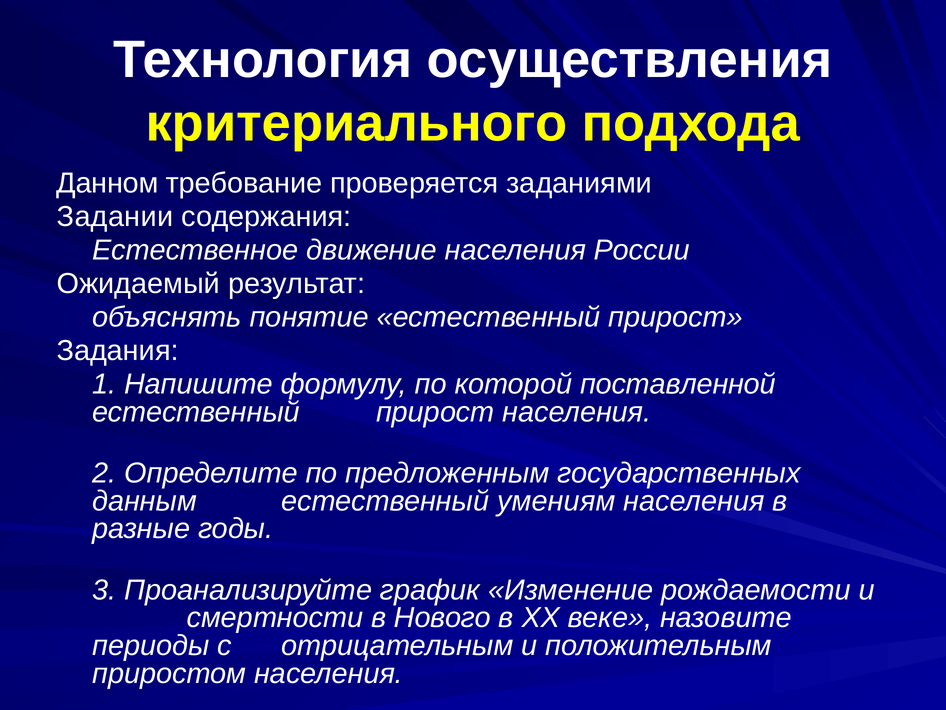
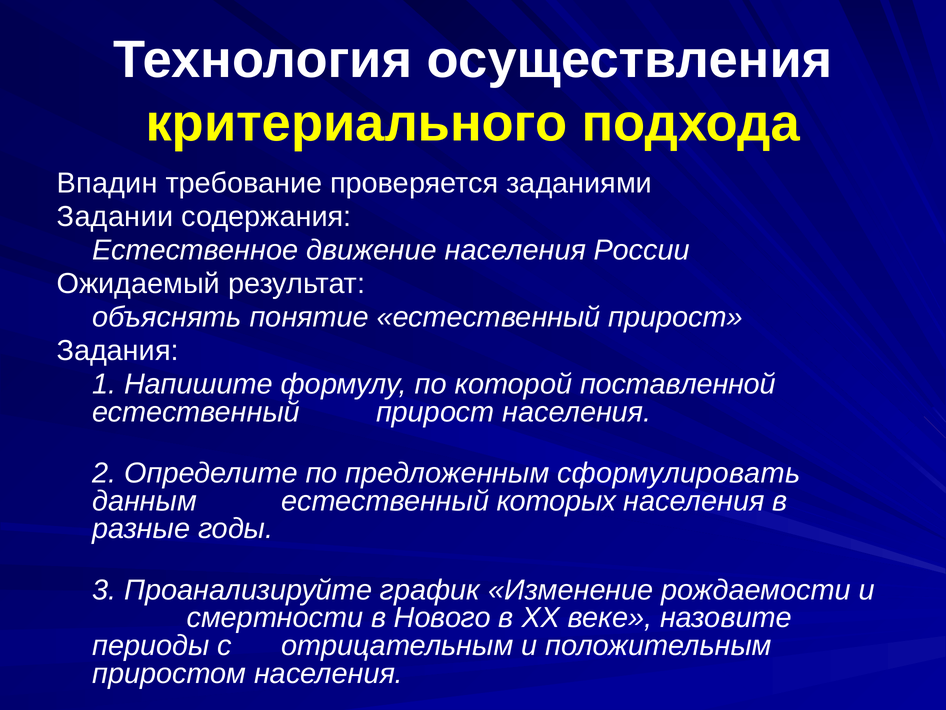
Данном: Данном -> Впадин
государственных: государственных -> сформулировать
умениям: умениям -> которых
